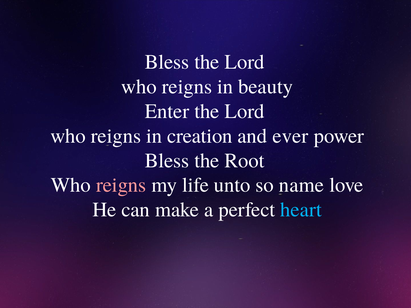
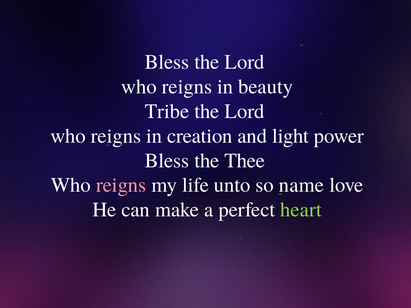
Enter: Enter -> Tribe
ever: ever -> light
Root: Root -> Thee
heart colour: light blue -> light green
